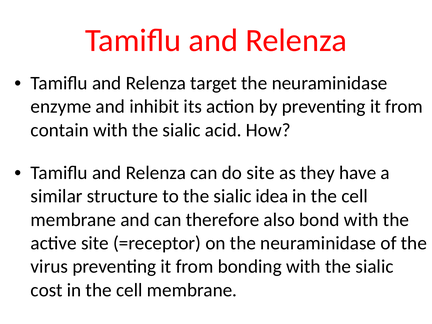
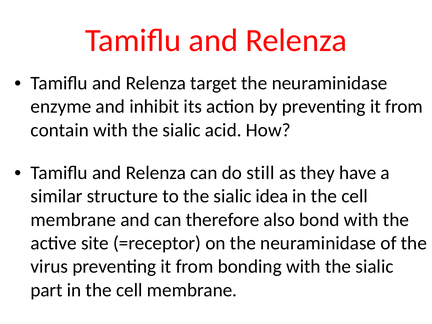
do site: site -> still
cost: cost -> part
